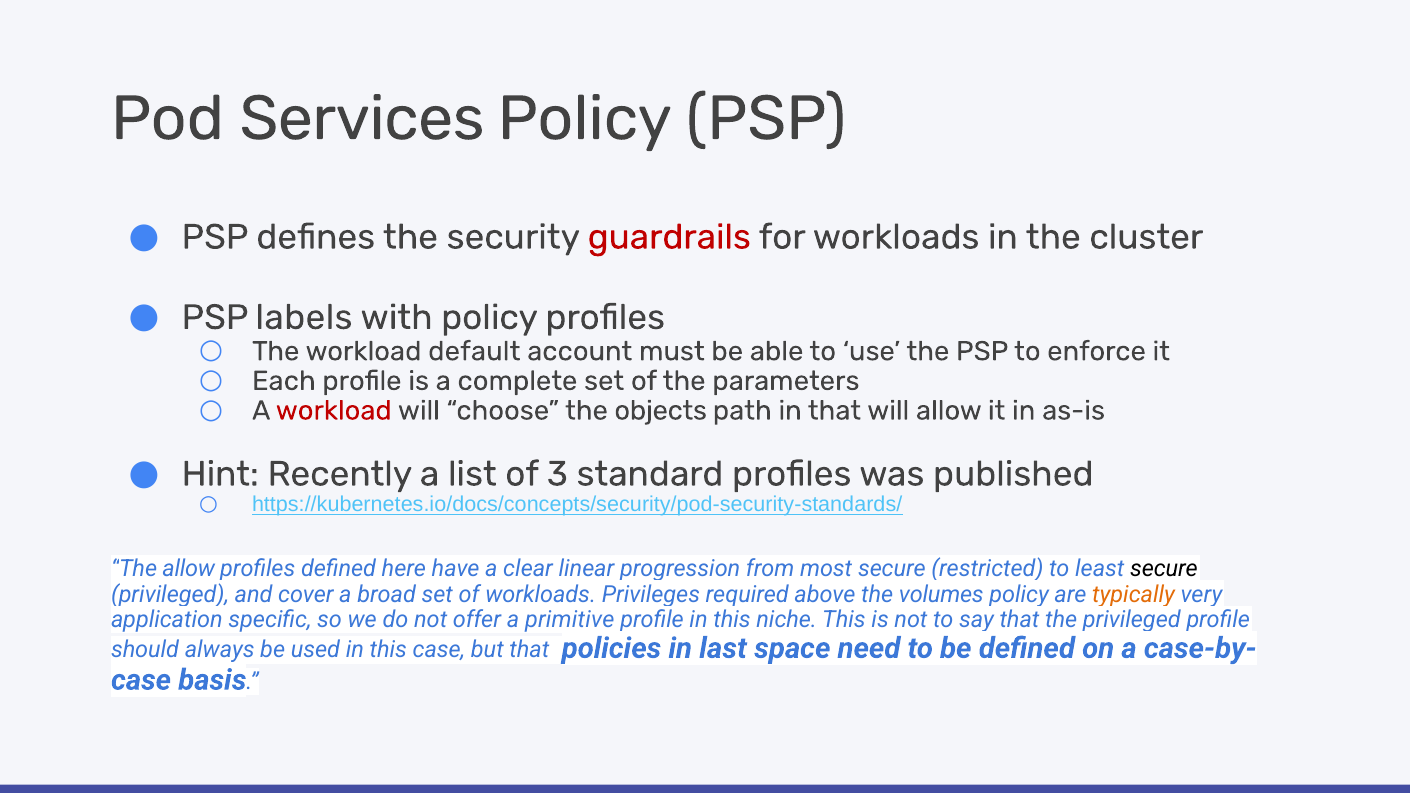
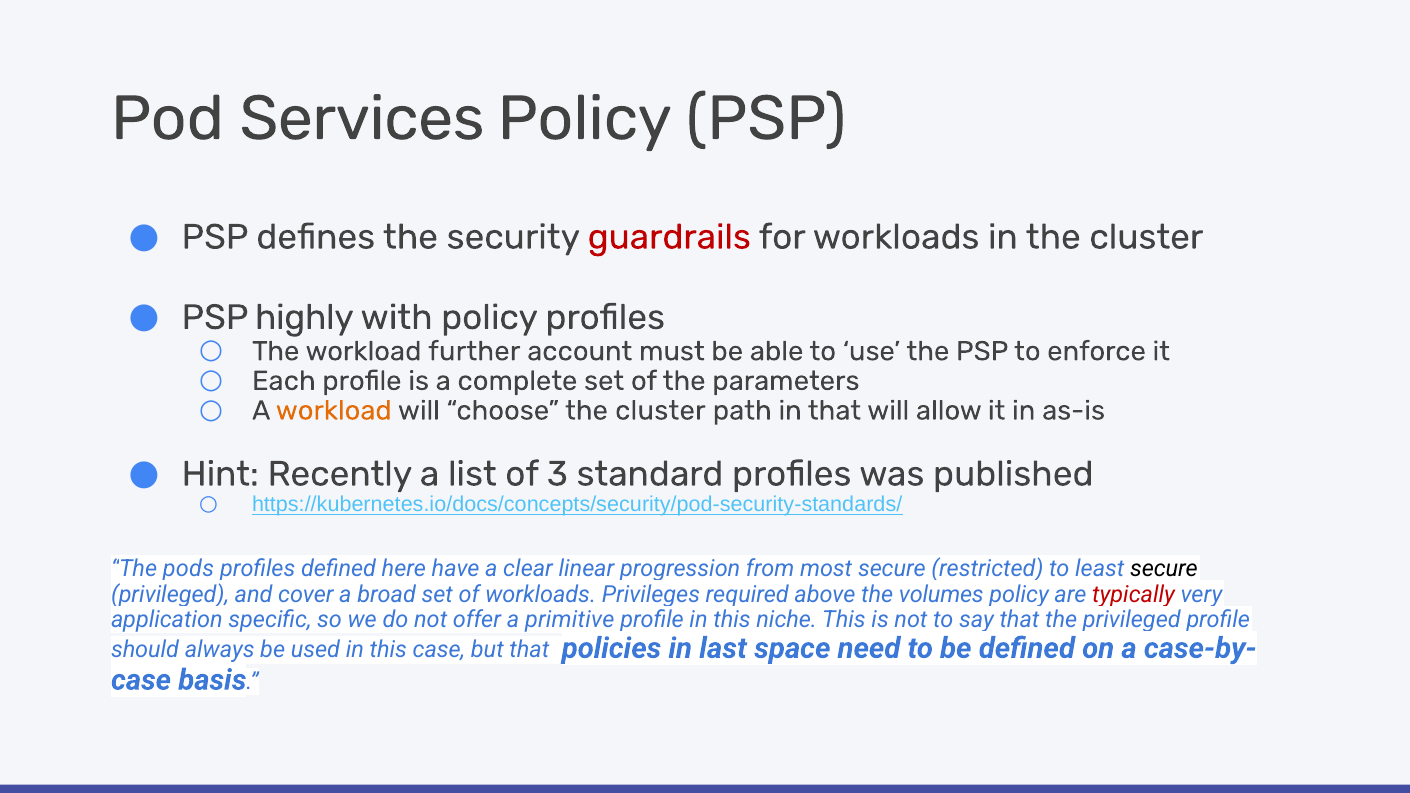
labels: labels -> highly
default: default -> further
workload at (334, 411) colour: red -> orange
choose the objects: objects -> cluster
The allow: allow -> pods
typically colour: orange -> red
